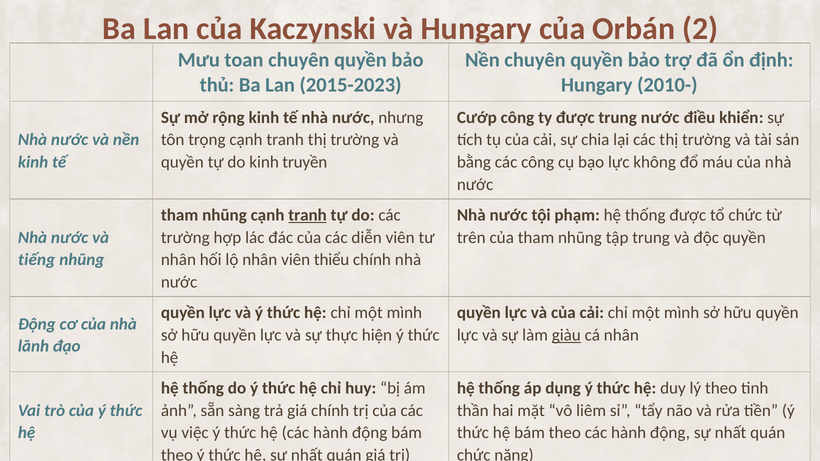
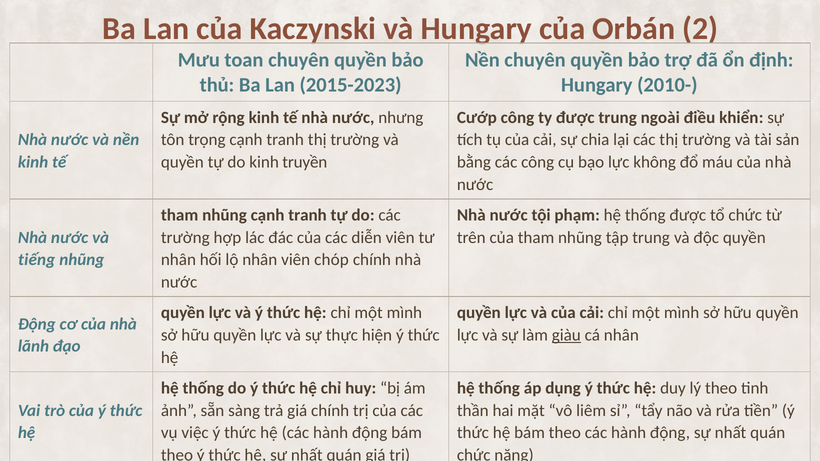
trung nước: nước -> ngoài
tranh at (308, 215) underline: present -> none
thiểu: thiểu -> chóp
